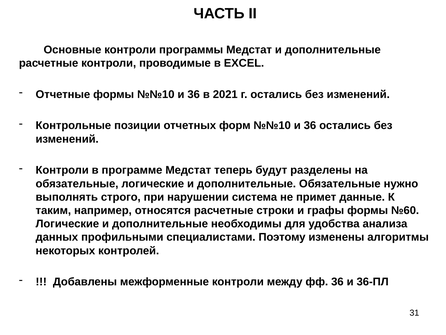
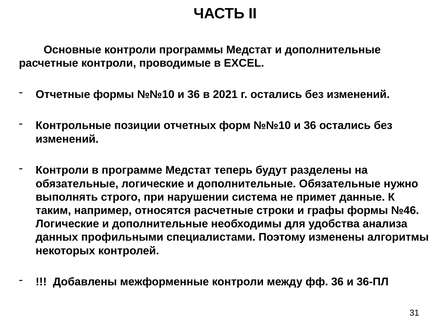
№60: №60 -> №46
